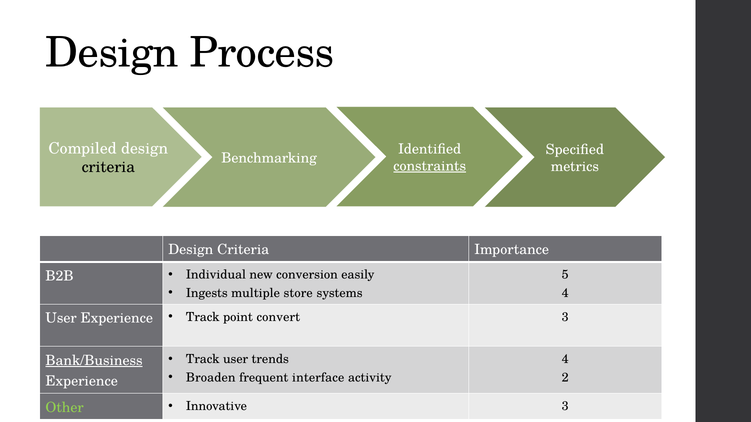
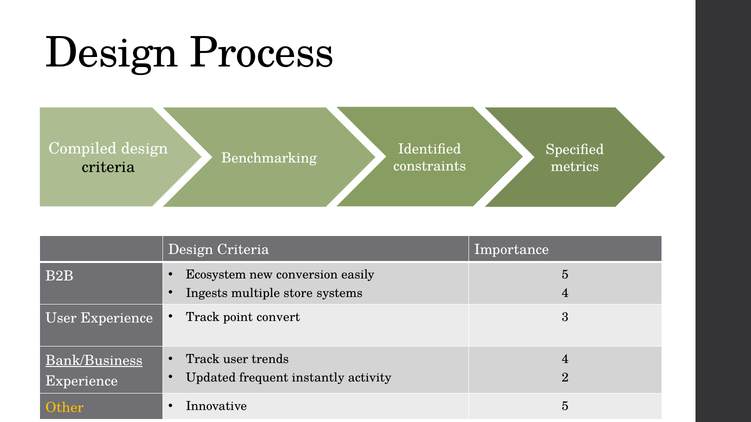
constraints underline: present -> none
Individual: Individual -> Ecosystem
Broaden: Broaden -> Updated
interface: interface -> instantly
Other colour: light green -> yellow
Innovative 3: 3 -> 5
